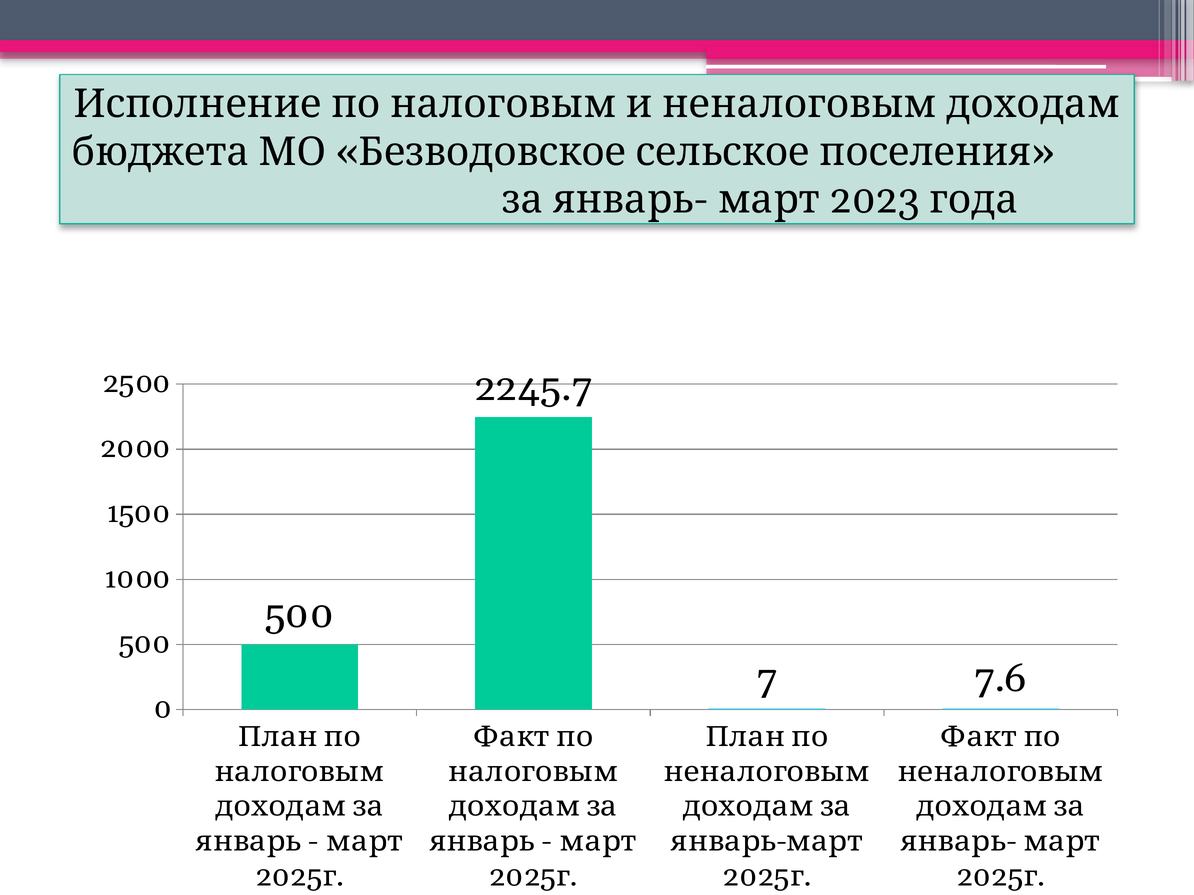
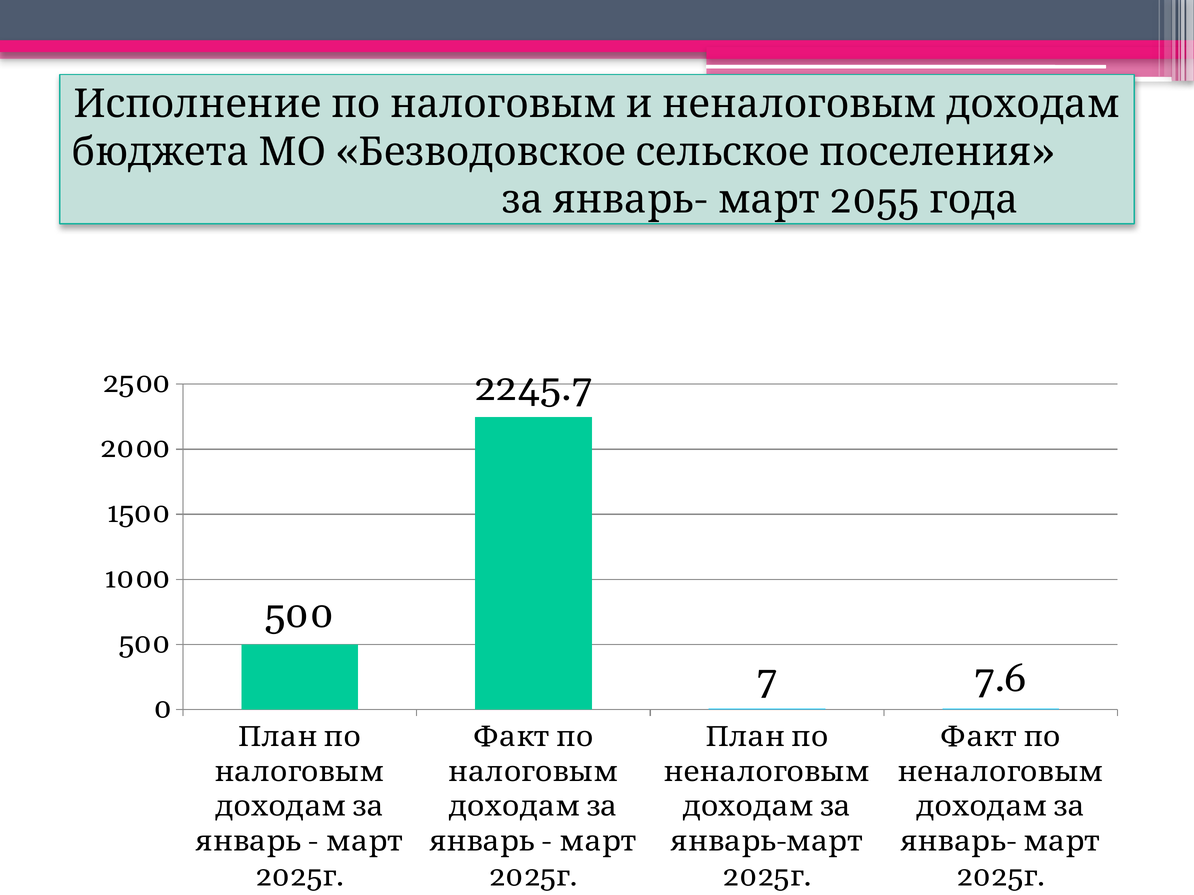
2023: 2023 -> 2055
